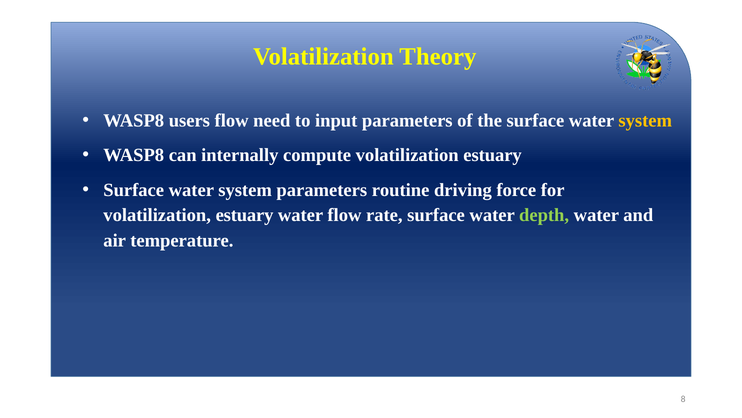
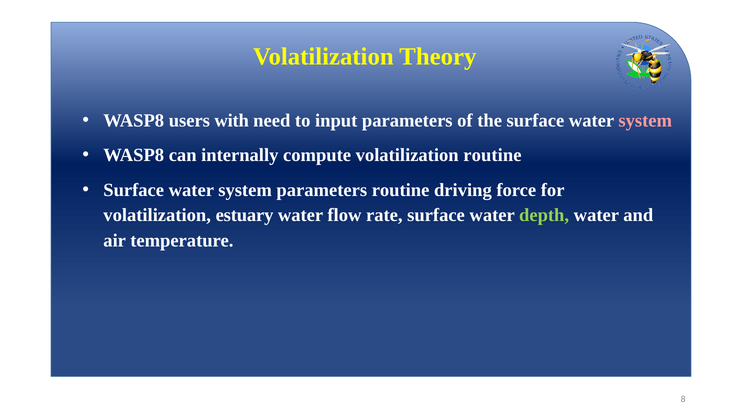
users flow: flow -> with
system at (645, 120) colour: yellow -> pink
compute volatilization estuary: estuary -> routine
